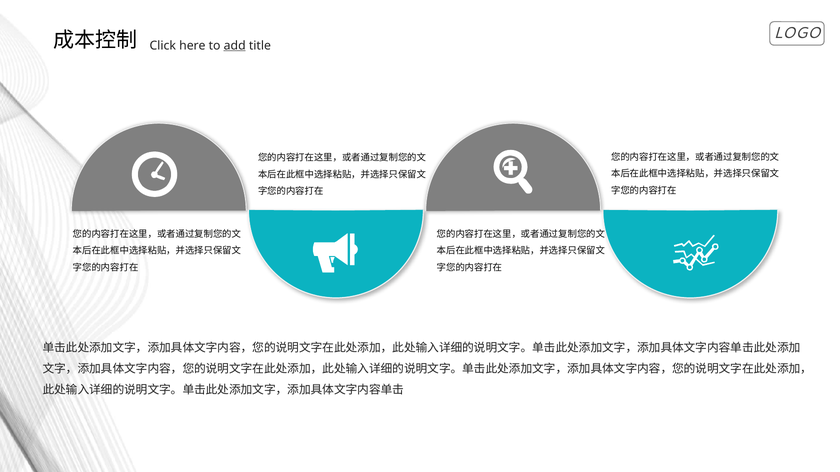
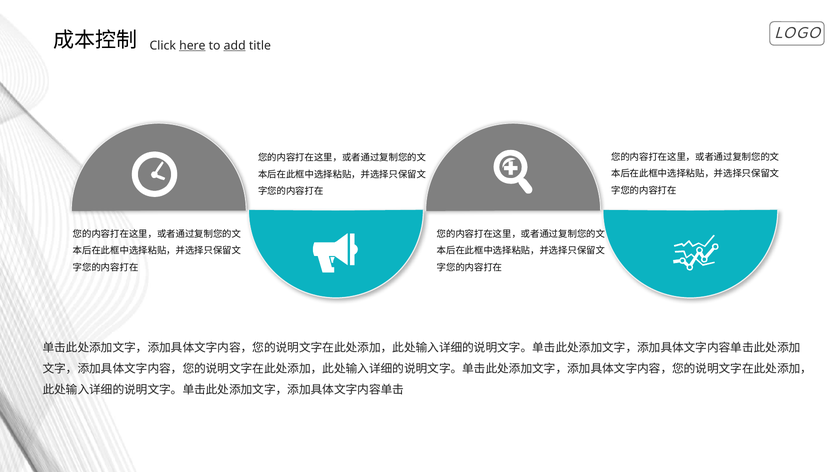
here underline: none -> present
